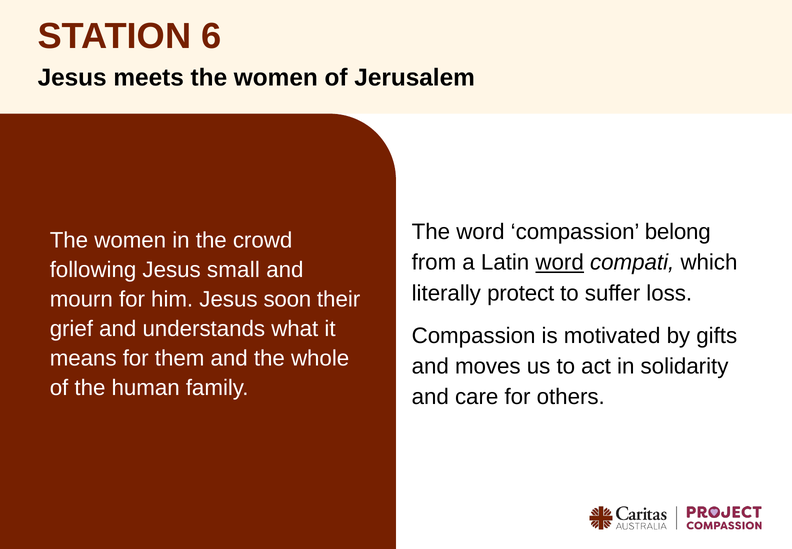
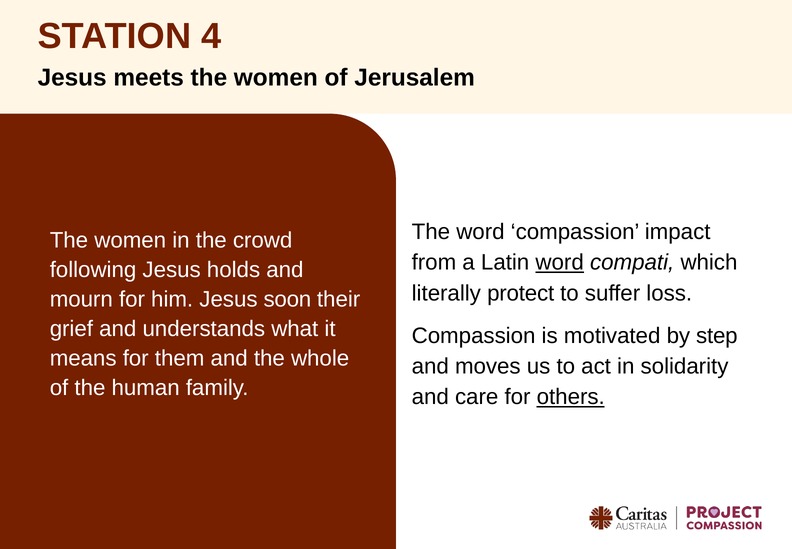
6: 6 -> 4
belong: belong -> impact
small: small -> holds
gifts: gifts -> step
others underline: none -> present
